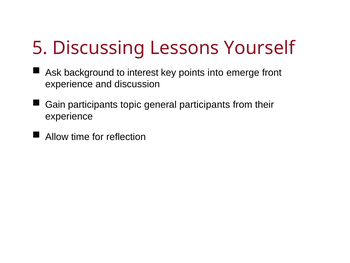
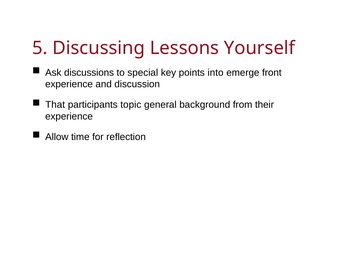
background: background -> discussions
interest: interest -> special
Gain: Gain -> That
general participants: participants -> background
